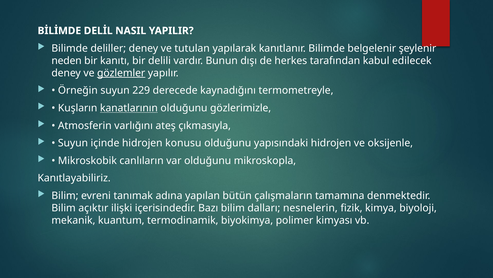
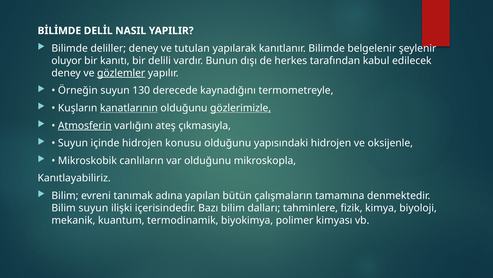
neden: neden -> oluyor
229: 229 -> 130
gözlerimizle underline: none -> present
Atmosferin underline: none -> present
Bilim açıktır: açıktır -> suyun
nesnelerin: nesnelerin -> tahminlere
